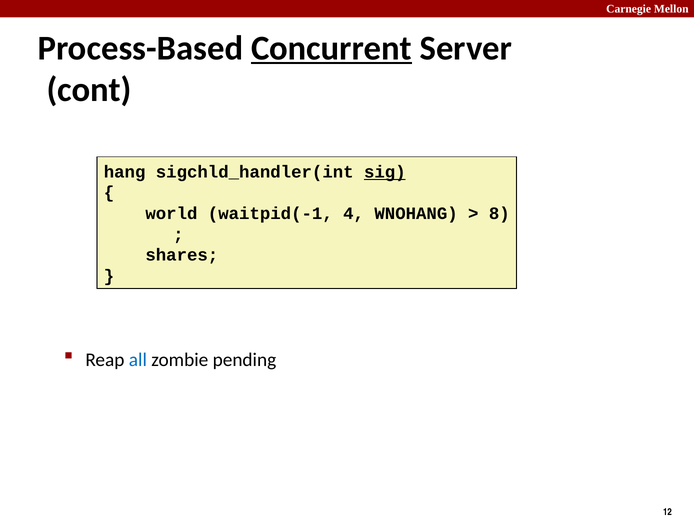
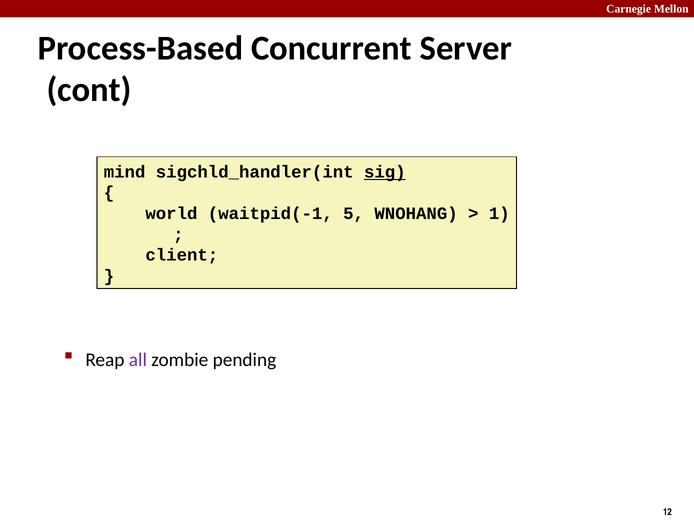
Concurrent underline: present -> none
hang: hang -> mind
4: 4 -> 5
8: 8 -> 1
shares: shares -> client
all colour: blue -> purple
